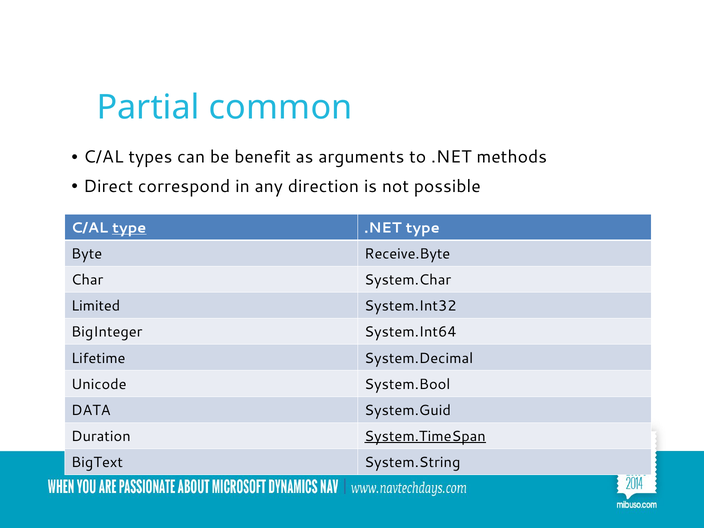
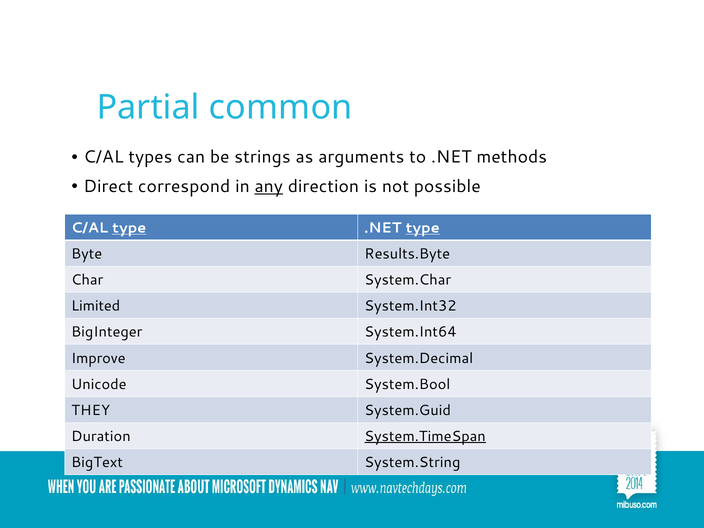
benefit: benefit -> strings
any underline: none -> present
type at (423, 228) underline: none -> present
Receive.Byte: Receive.Byte -> Results.Byte
Lifetime: Lifetime -> Improve
DATA: DATA -> THEY
